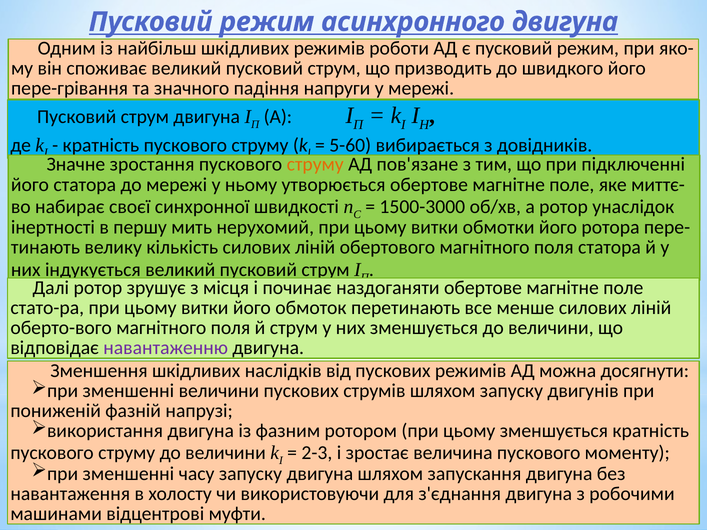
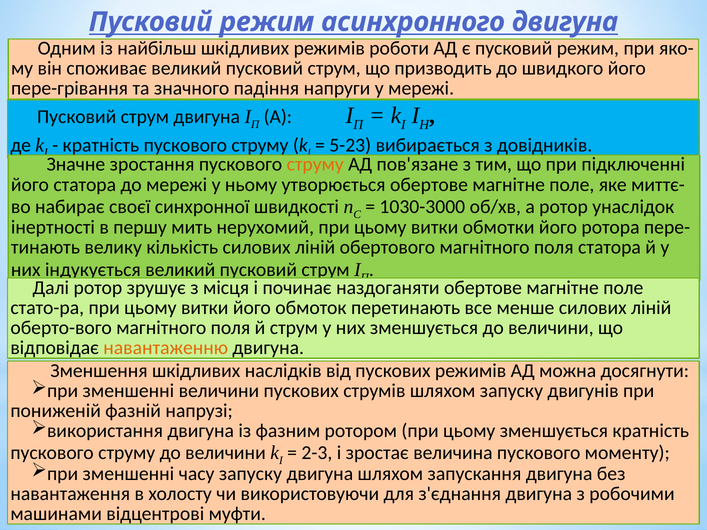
5-60: 5-60 -> 5-23
1500-3000: 1500-3000 -> 1030-3000
навантаженню colour: purple -> orange
